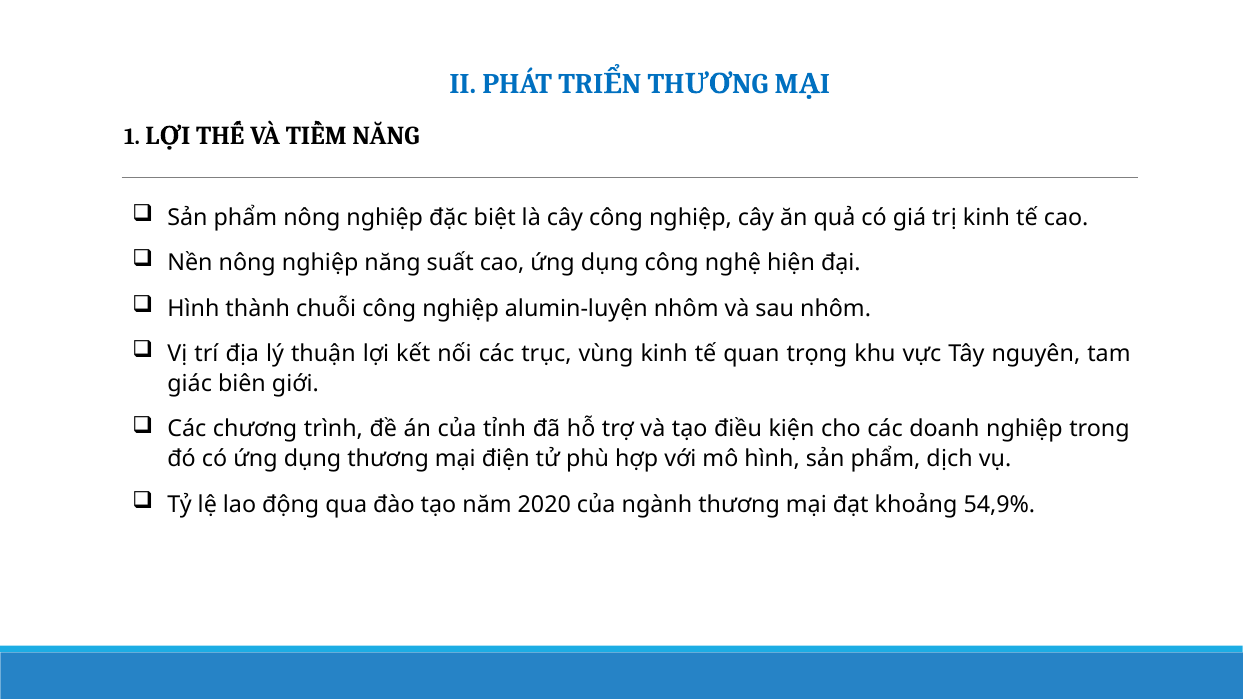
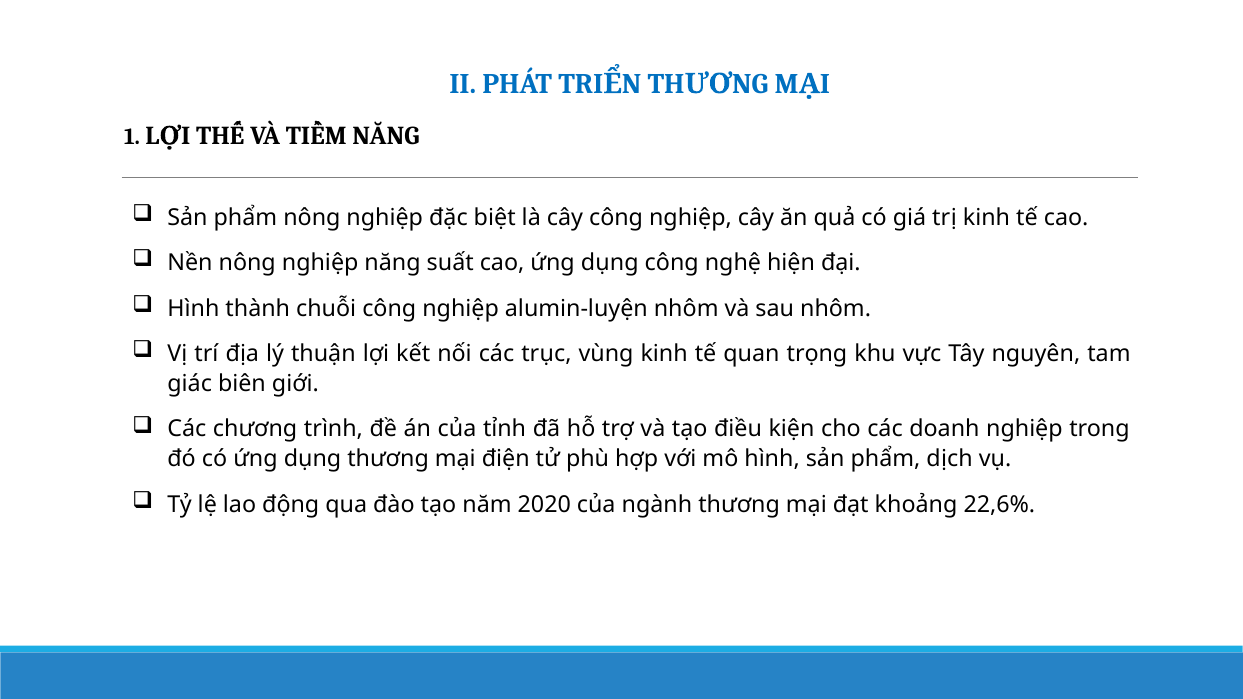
54,9%: 54,9% -> 22,6%
